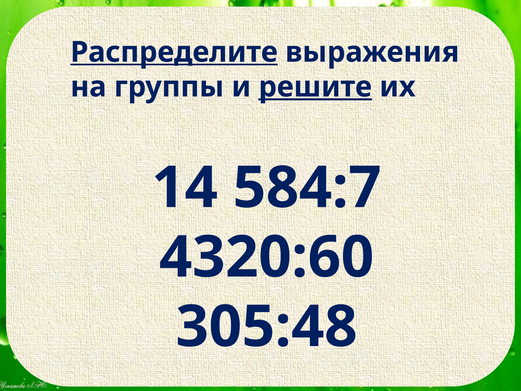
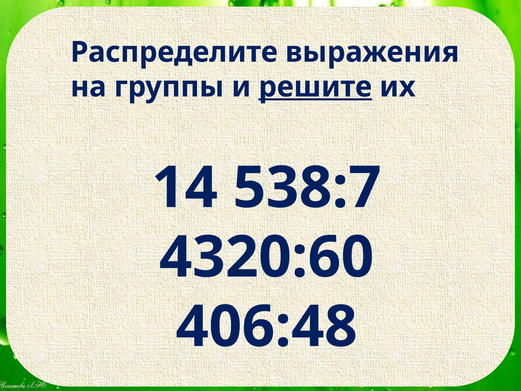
Распределите underline: present -> none
584:7: 584:7 -> 538:7
305:48: 305:48 -> 406:48
